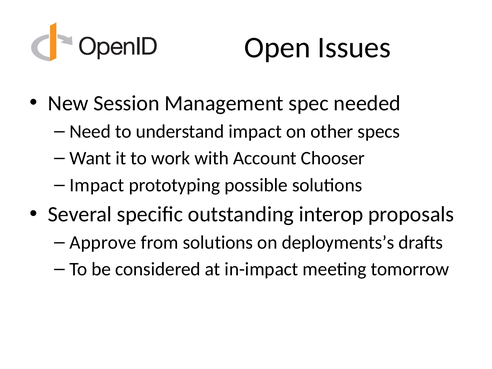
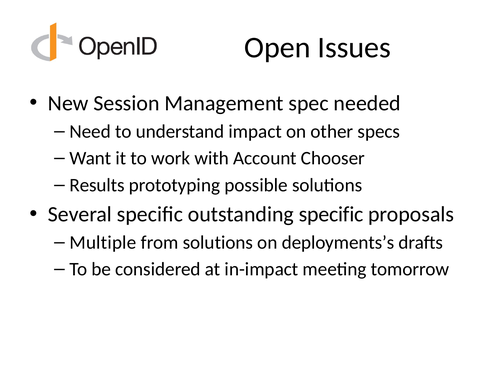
Impact at (97, 185): Impact -> Results
outstanding interop: interop -> specific
Approve: Approve -> Multiple
